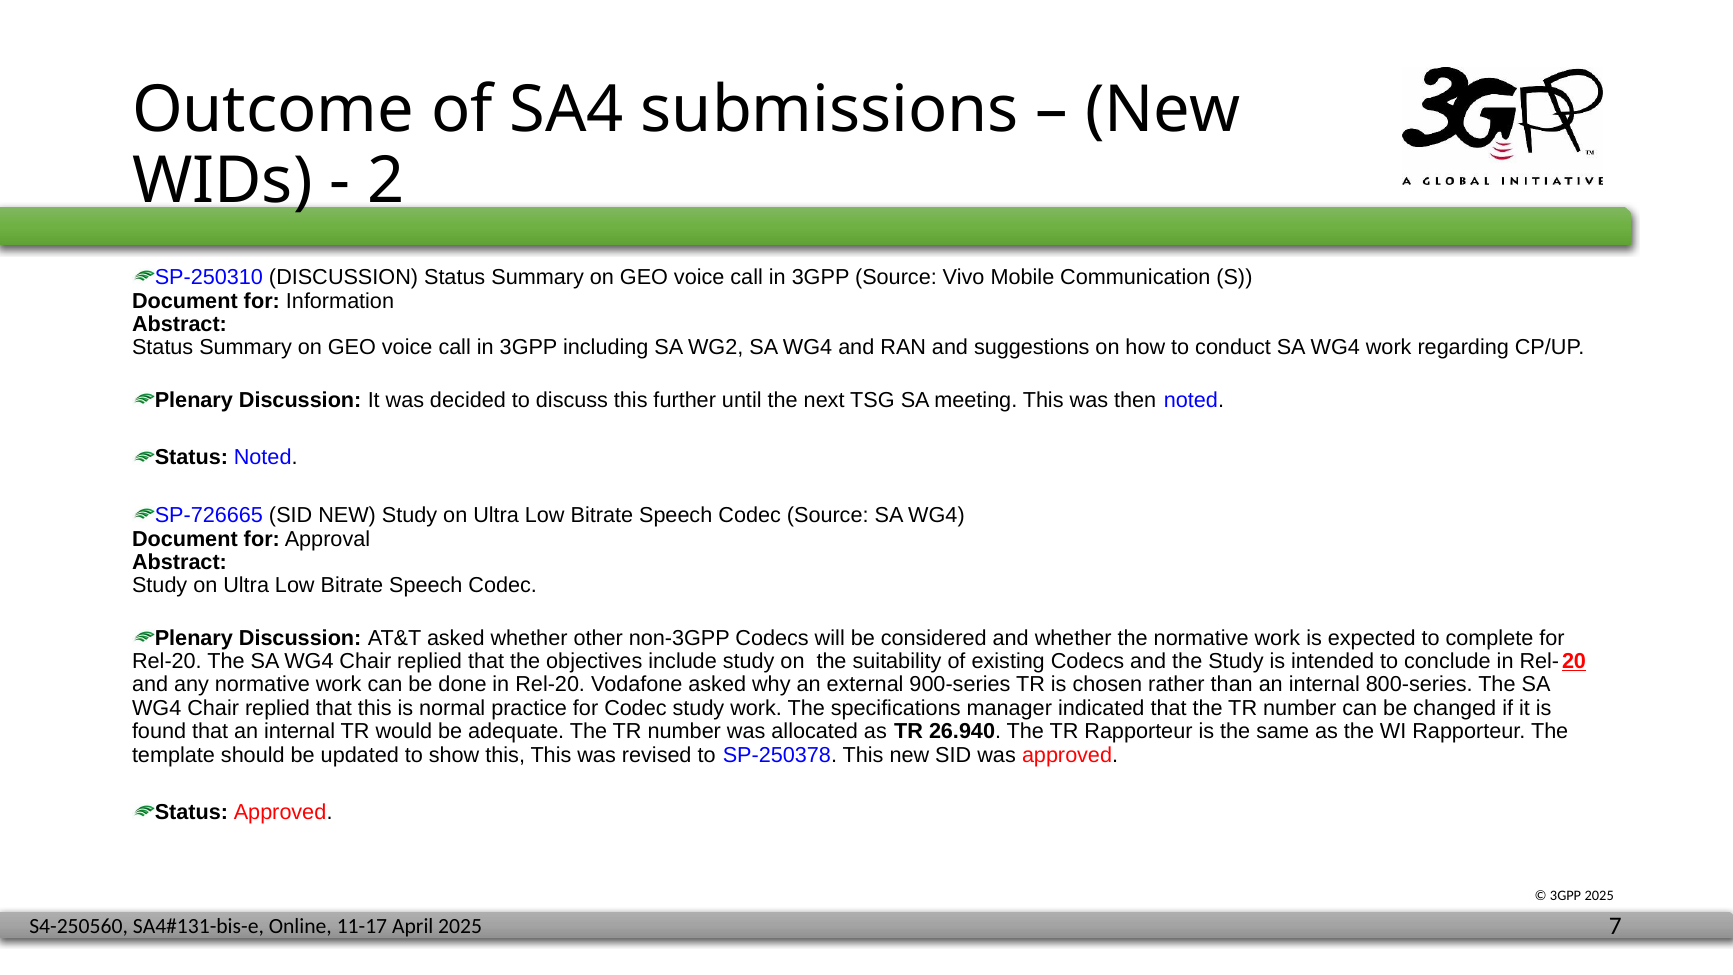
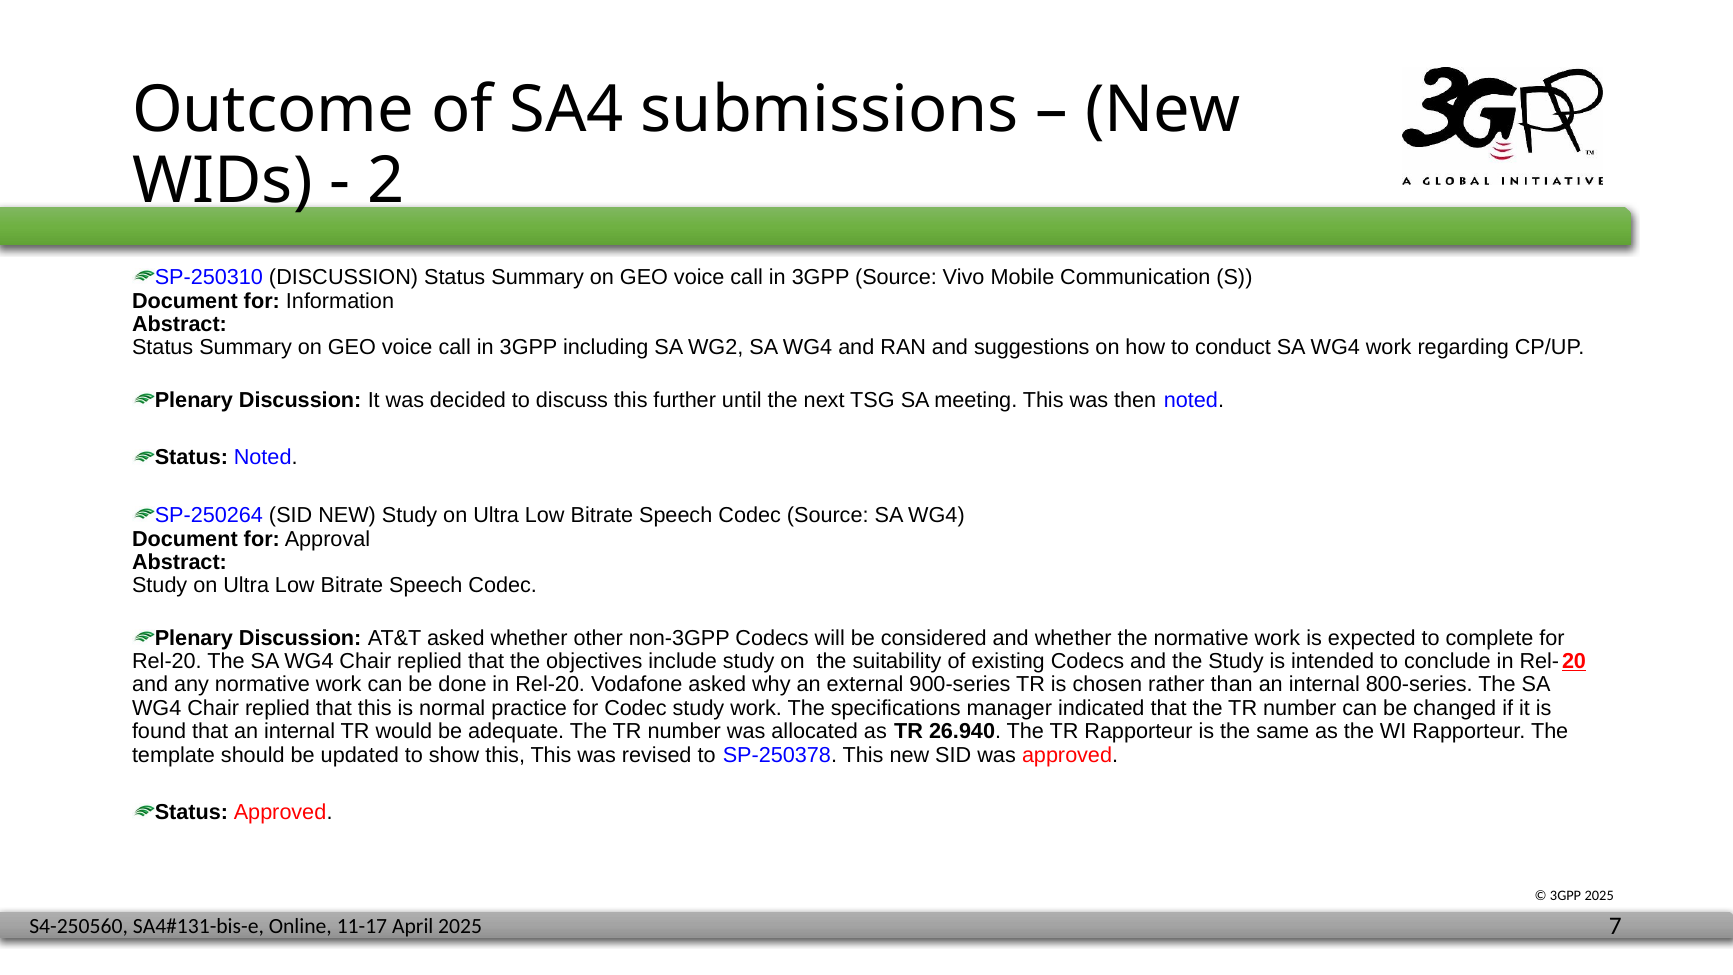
SP-726665: SP-726665 -> SP-250264
